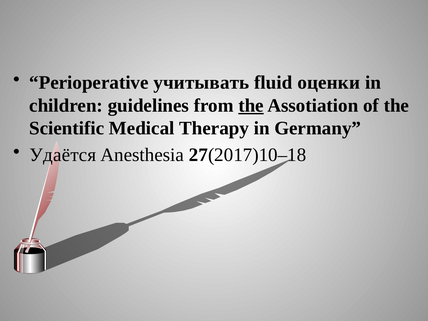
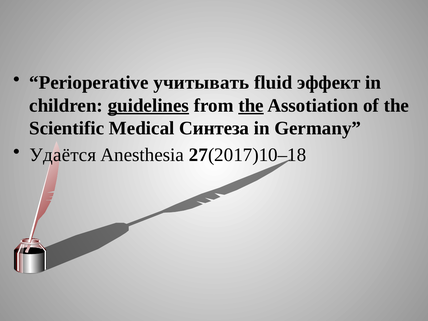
оценки: оценки -> эффект
guidelines underline: none -> present
Therapy: Therapy -> Синтеза
